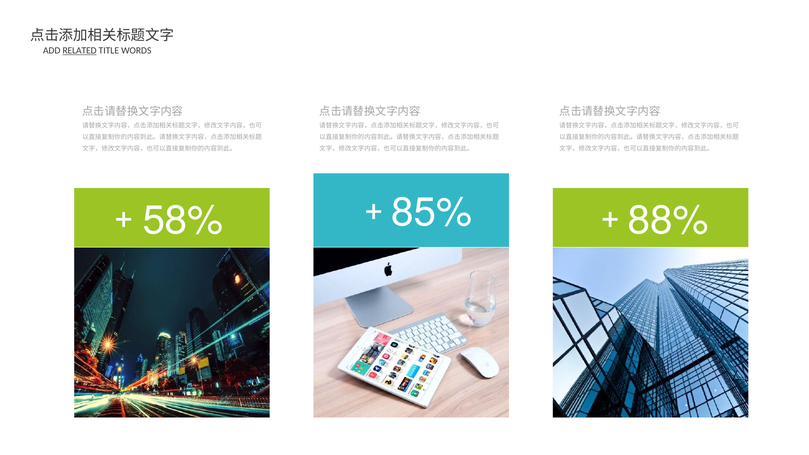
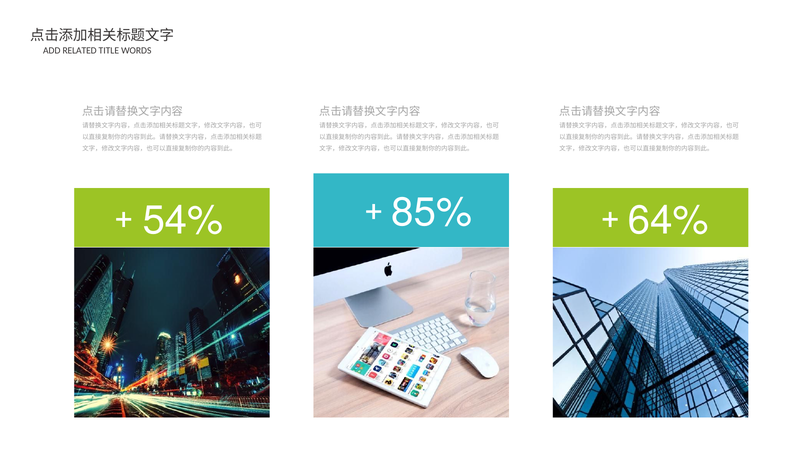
RELATED underline: present -> none
58%: 58% -> 54%
88%: 88% -> 64%
